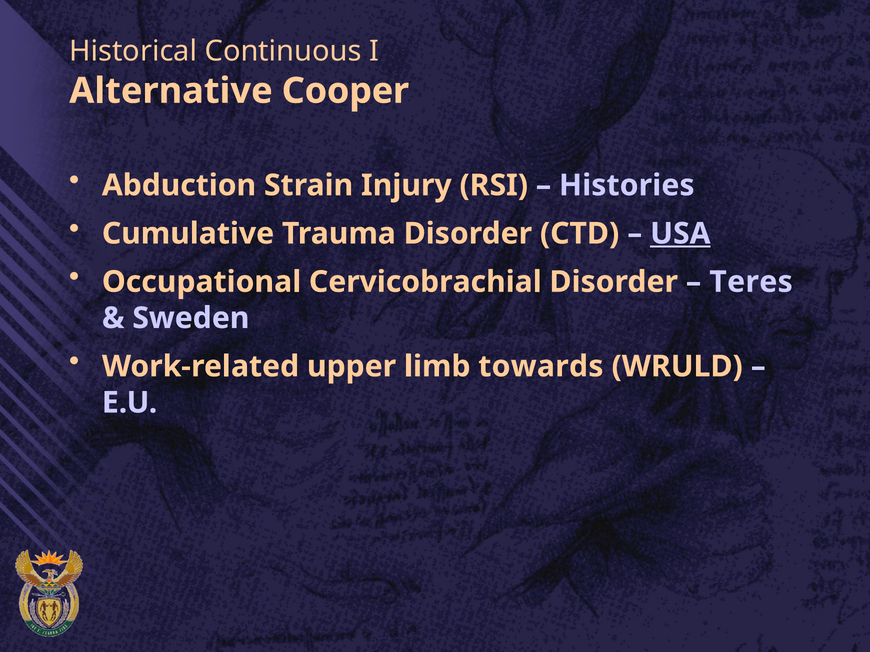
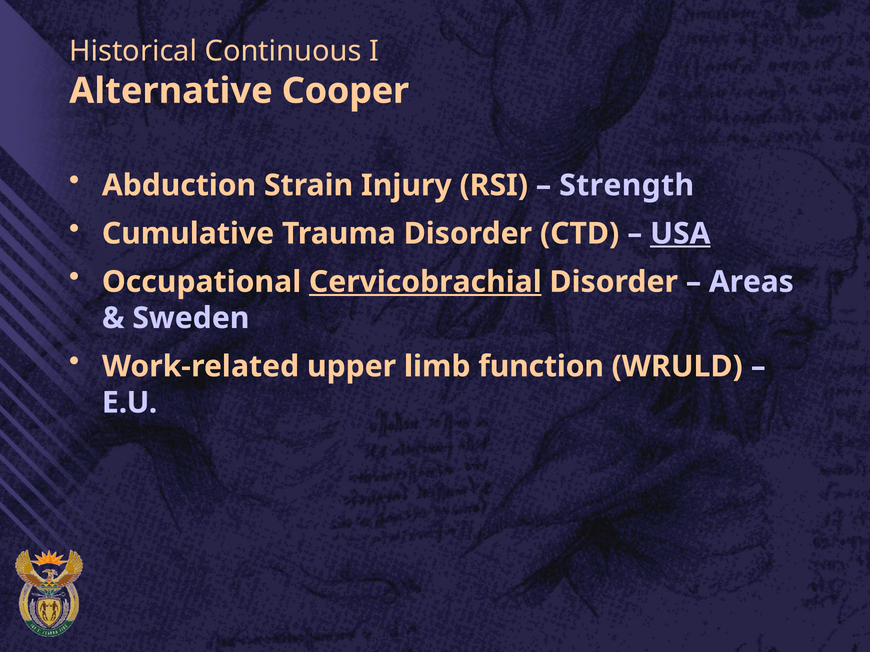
Histories: Histories -> Strength
Cervicobrachial underline: none -> present
Teres: Teres -> Areas
towards: towards -> function
